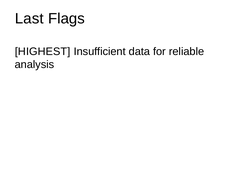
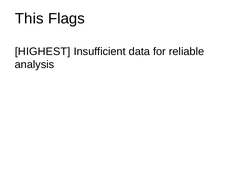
Last: Last -> This
